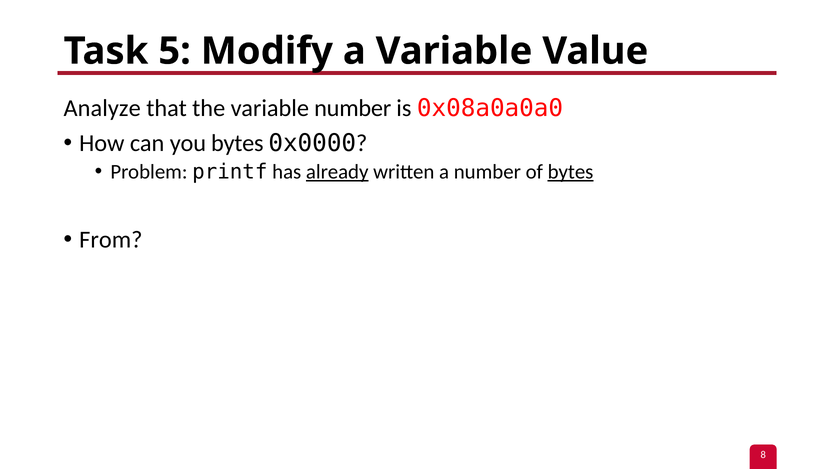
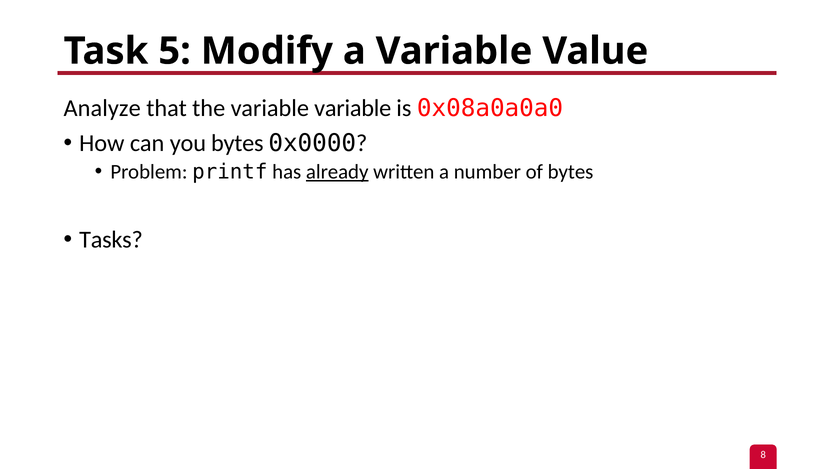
variable number: number -> variable
bytes at (571, 172) underline: present -> none
From: From -> Tasks
